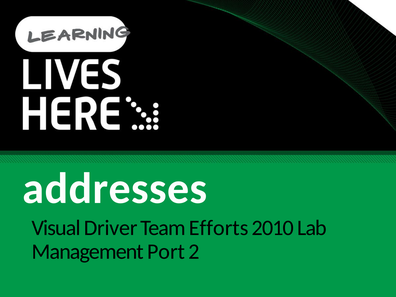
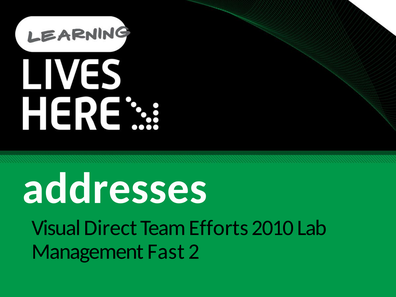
Driver: Driver -> Direct
Port: Port -> Fast
